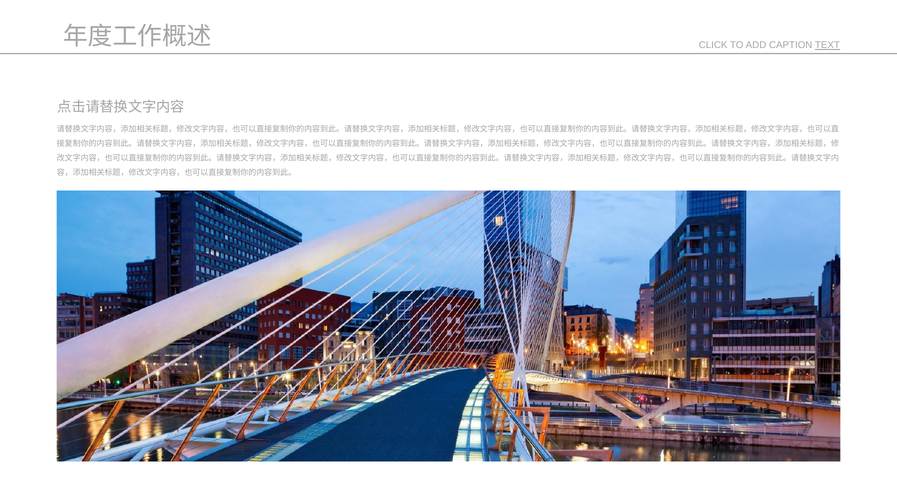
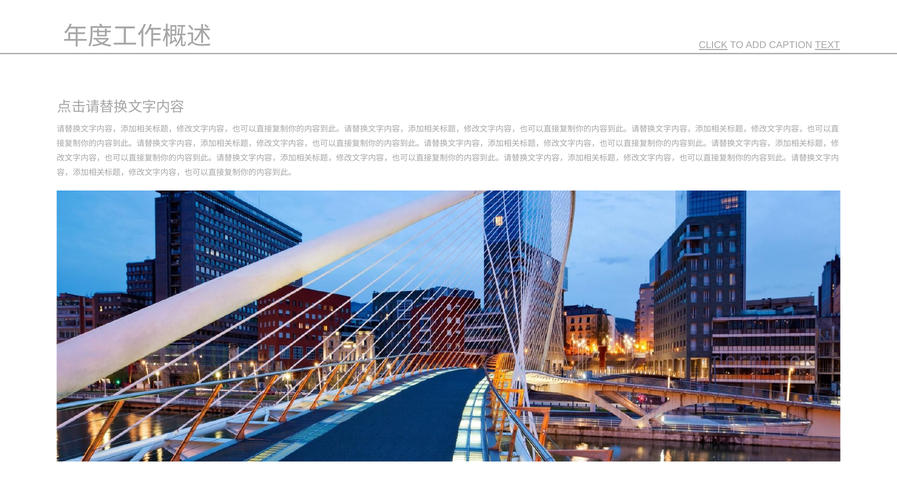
CLICK underline: none -> present
